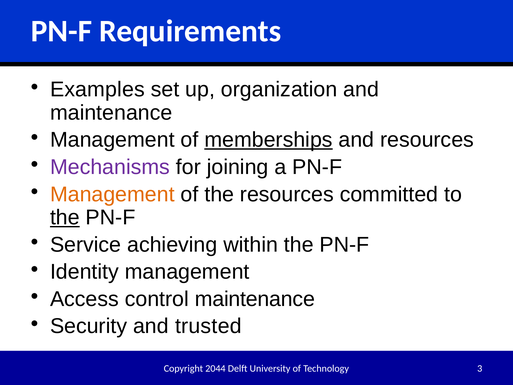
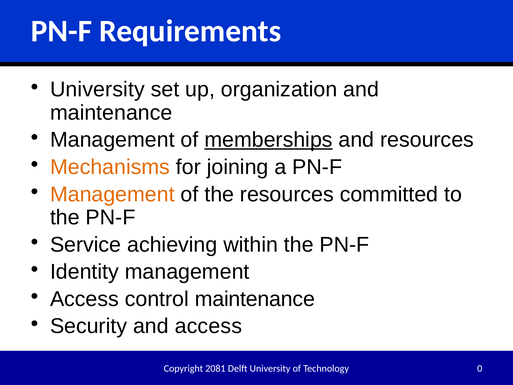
Examples at (97, 90): Examples -> University
Mechanisms colour: purple -> orange
the at (65, 217) underline: present -> none
and trusted: trusted -> access
2044: 2044 -> 2081
3: 3 -> 0
